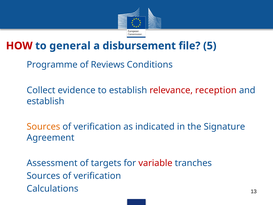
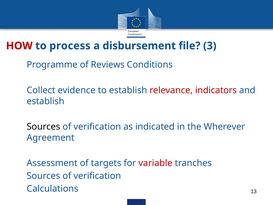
general: general -> process
5: 5 -> 3
reception: reception -> indicators
Sources at (43, 127) colour: orange -> black
Signature: Signature -> Wherever
